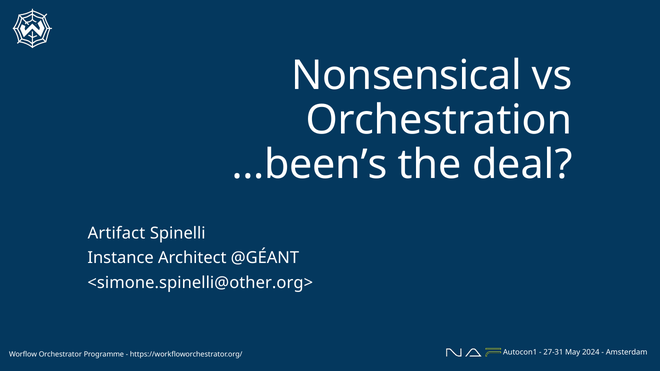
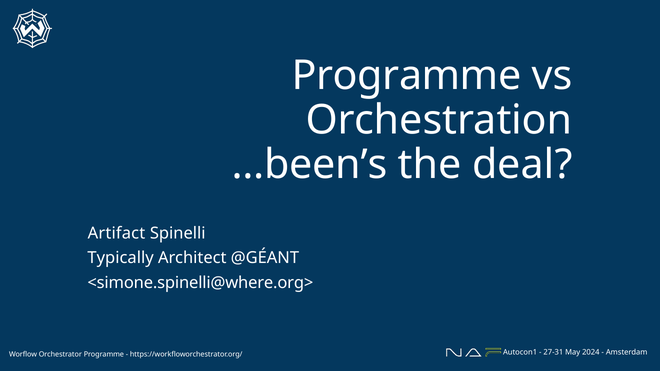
Nonsensical at (407, 76): Nonsensical -> Programme
Instance: Instance -> Typically
<simone.spinelli@other.org>: <simone.spinelli@other.org> -> <simone.spinelli@where.org>
